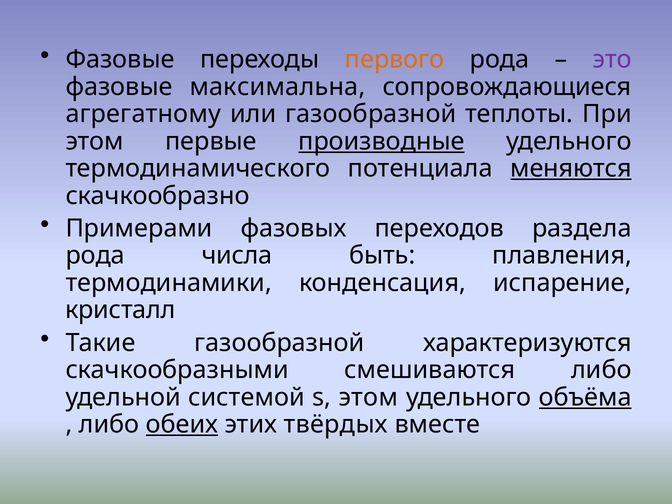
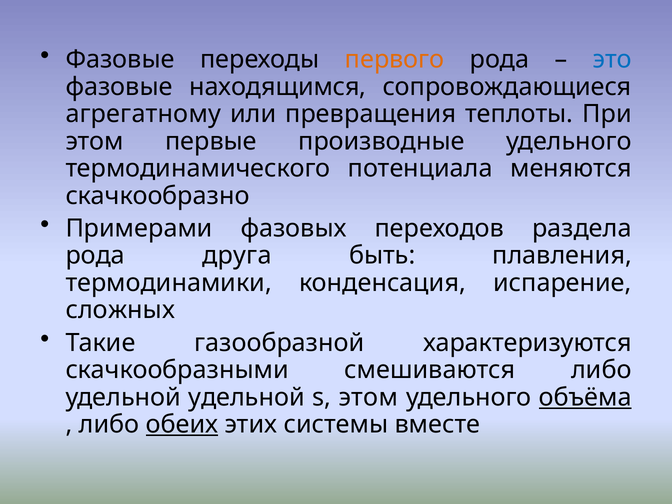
это colour: purple -> blue
максимальна: максимальна -> находящимся
или газообразной: газообразной -> превращения
производные underline: present -> none
меняются underline: present -> none
числа: числа -> друга
кристалл: кристалл -> сложных
удельной системой: системой -> удельной
твёрдых: твёрдых -> системы
